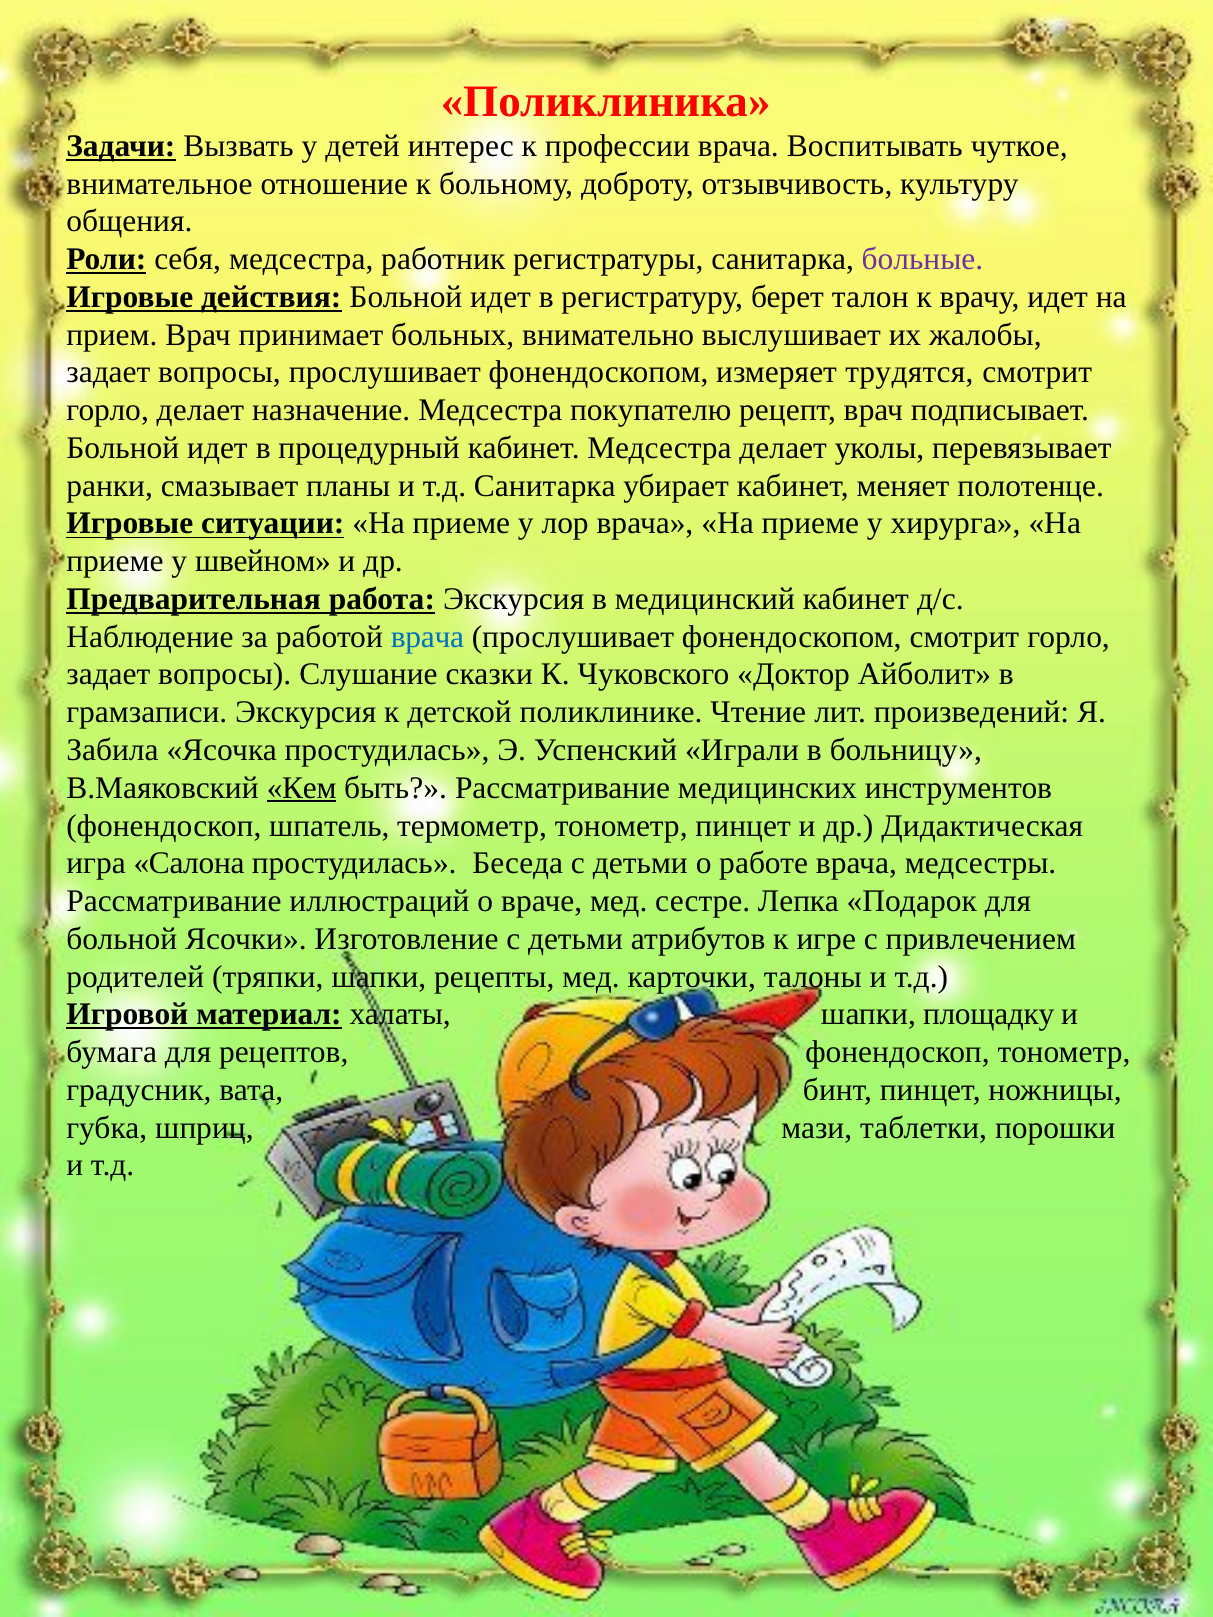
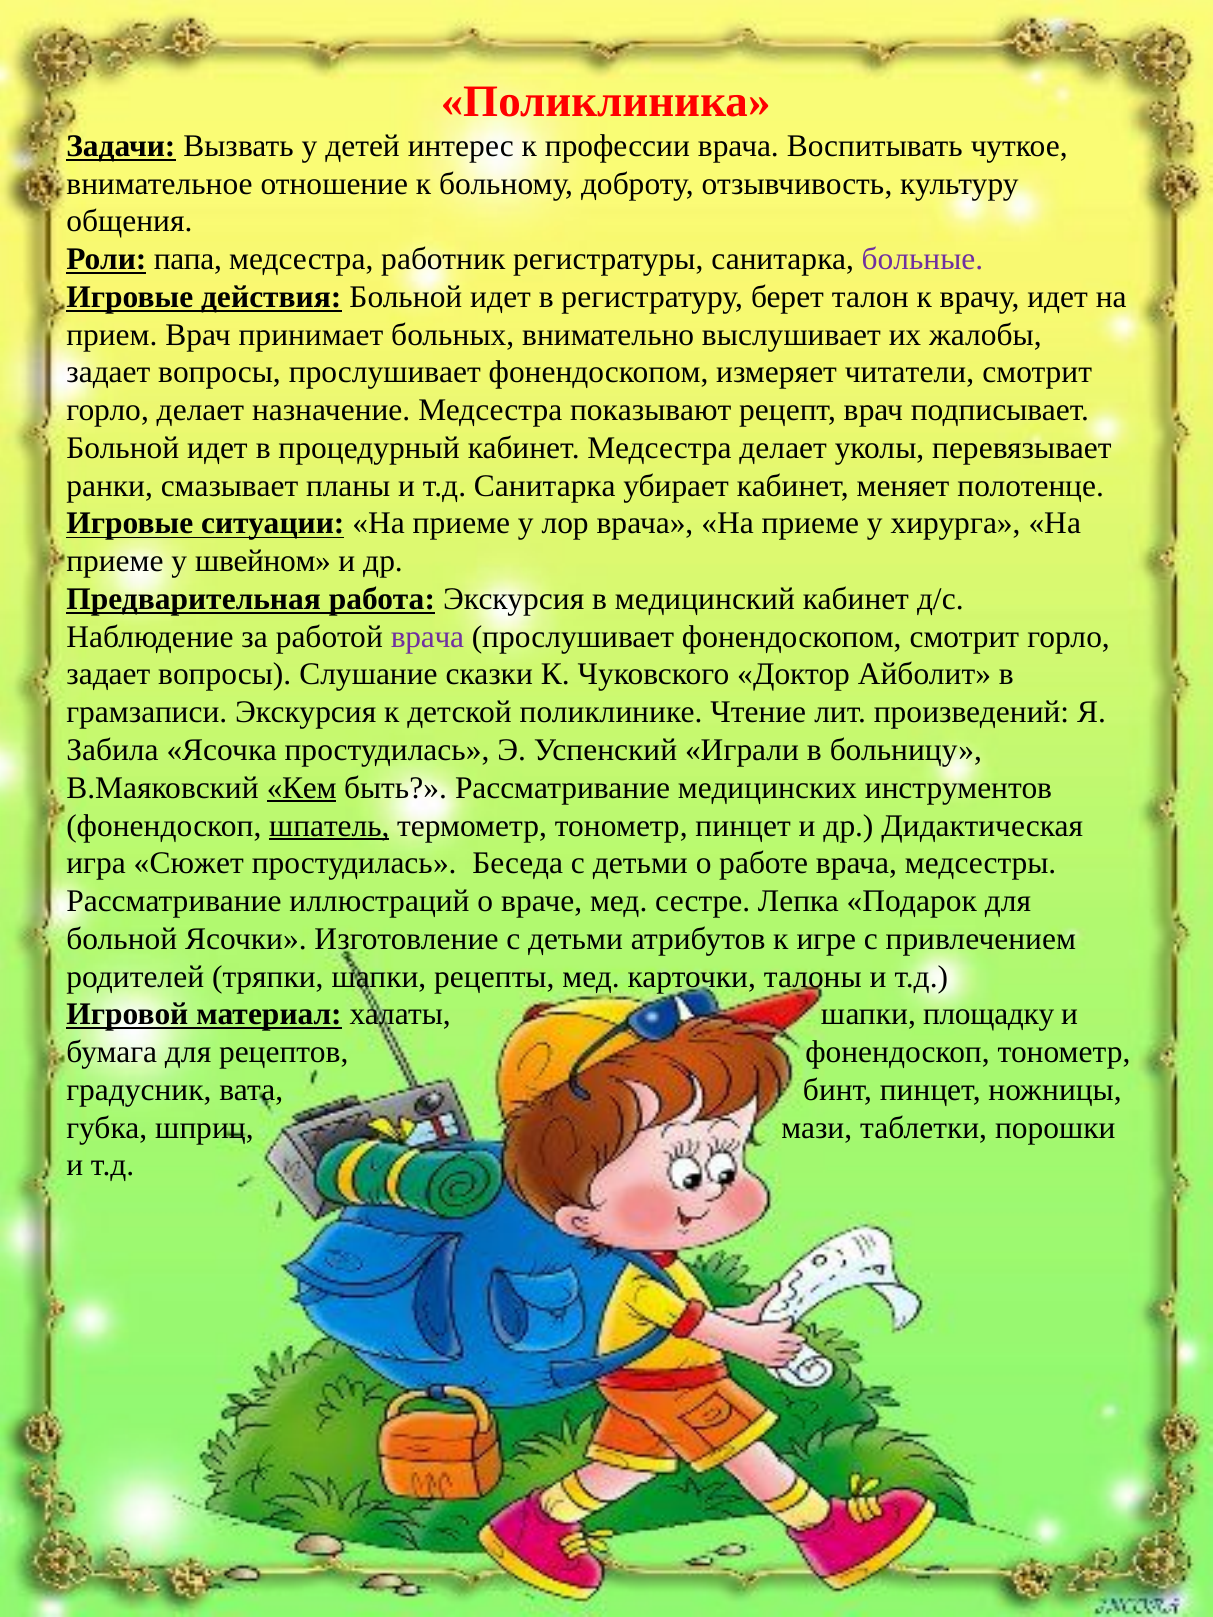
себя: себя -> папа
трудятся: трудятся -> читатели
покупателю: покупателю -> показывают
врача at (427, 637) colour: blue -> purple
шпатель underline: none -> present
Салона: Салона -> Сюжет
